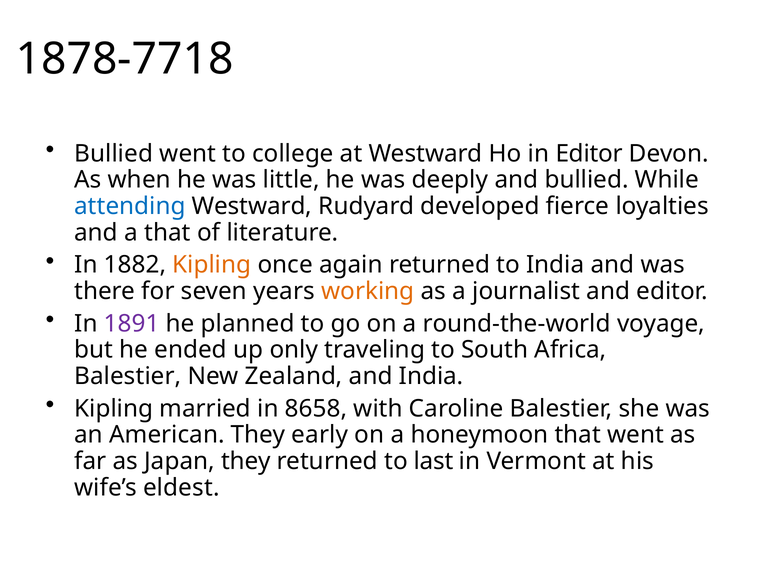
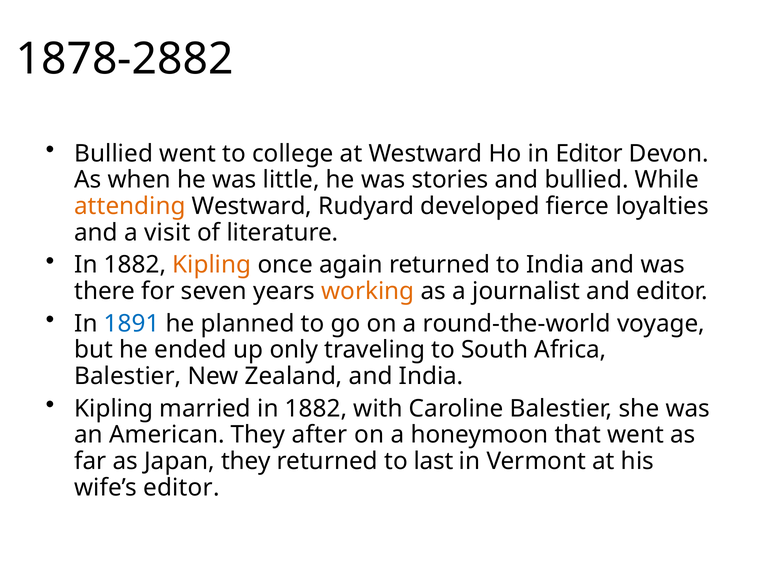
1878-7718: 1878-7718 -> 1878-2882
deeply: deeply -> stories
attending colour: blue -> orange
a that: that -> visit
1891 colour: purple -> blue
married in 8658: 8658 -> 1882
early: early -> after
wife’s eldest: eldest -> editor
